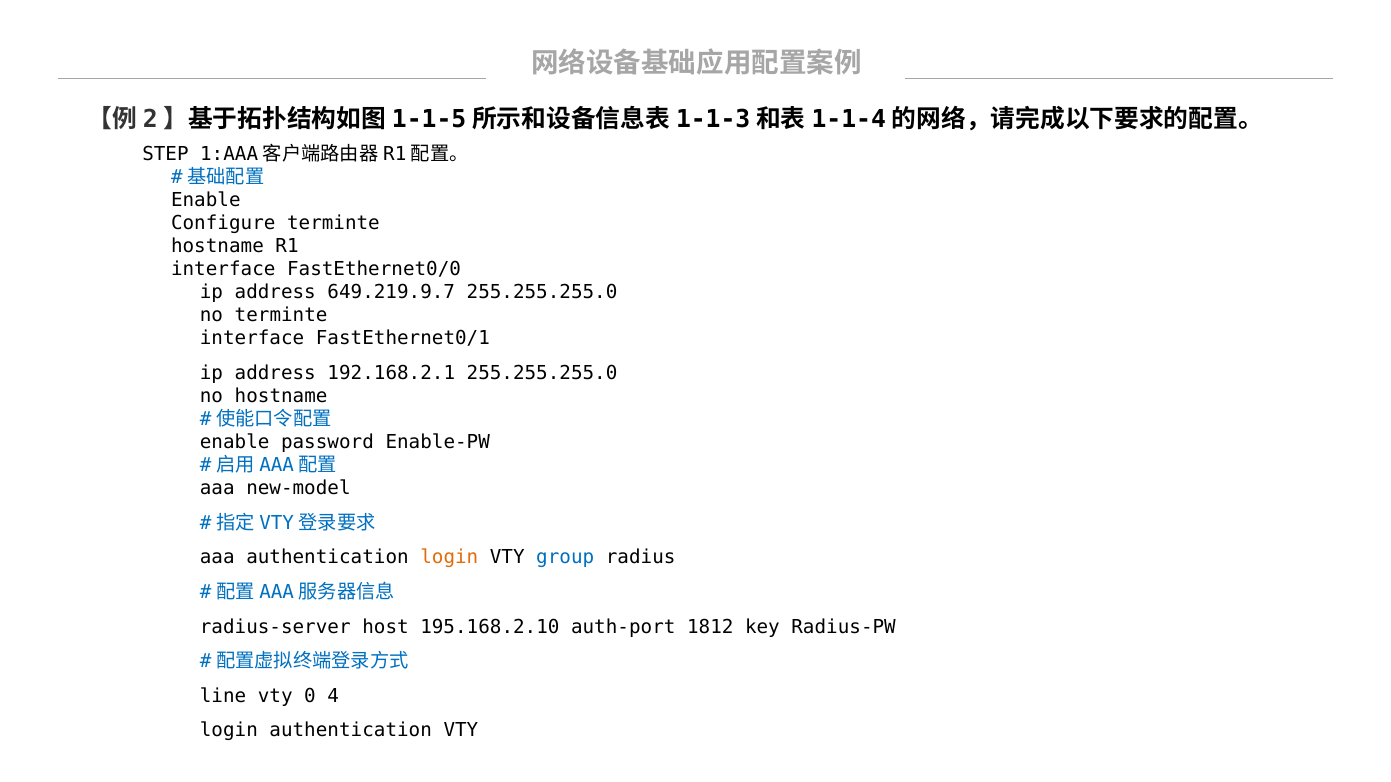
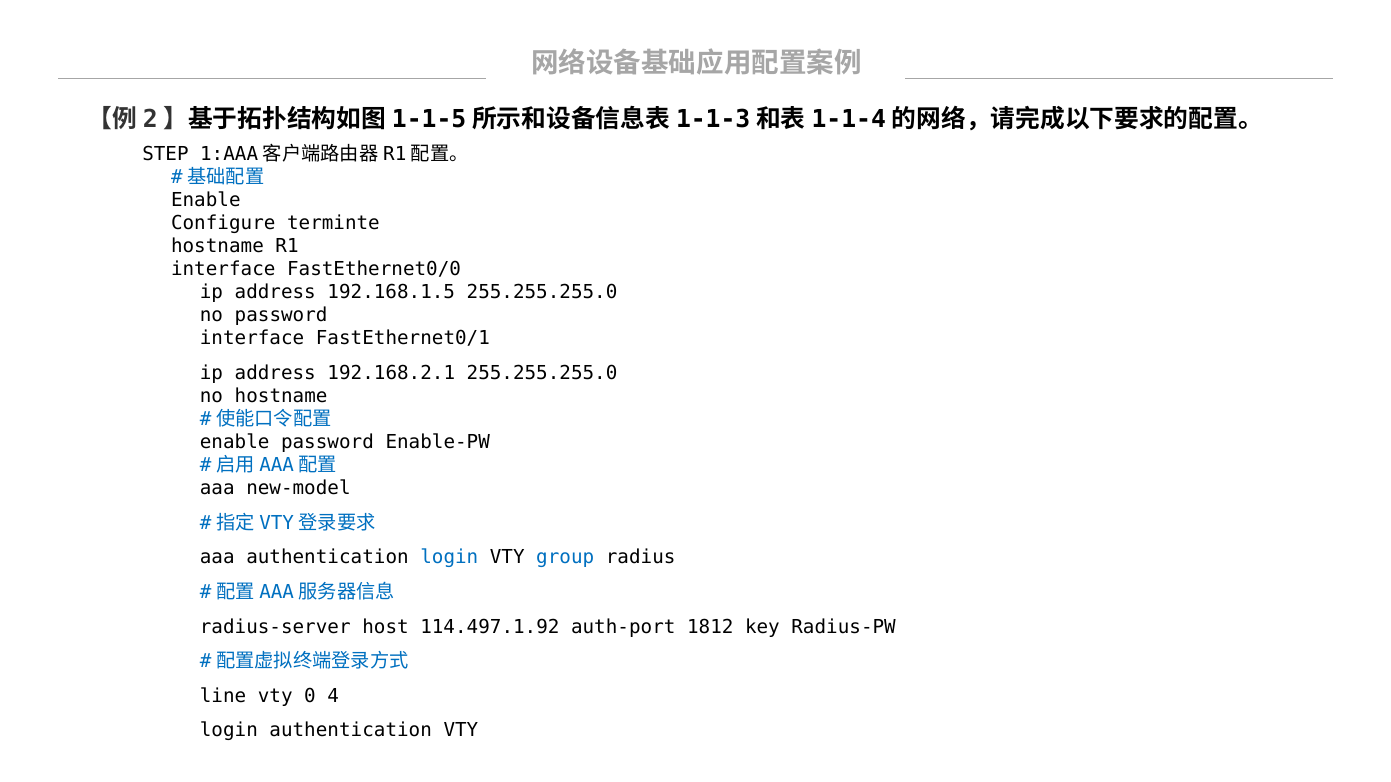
649.219.9.7: 649.219.9.7 -> 192.168.1.5
no terminte: terminte -> password
login at (449, 558) colour: orange -> blue
195.168.2.10: 195.168.2.10 -> 114.497.1.92
